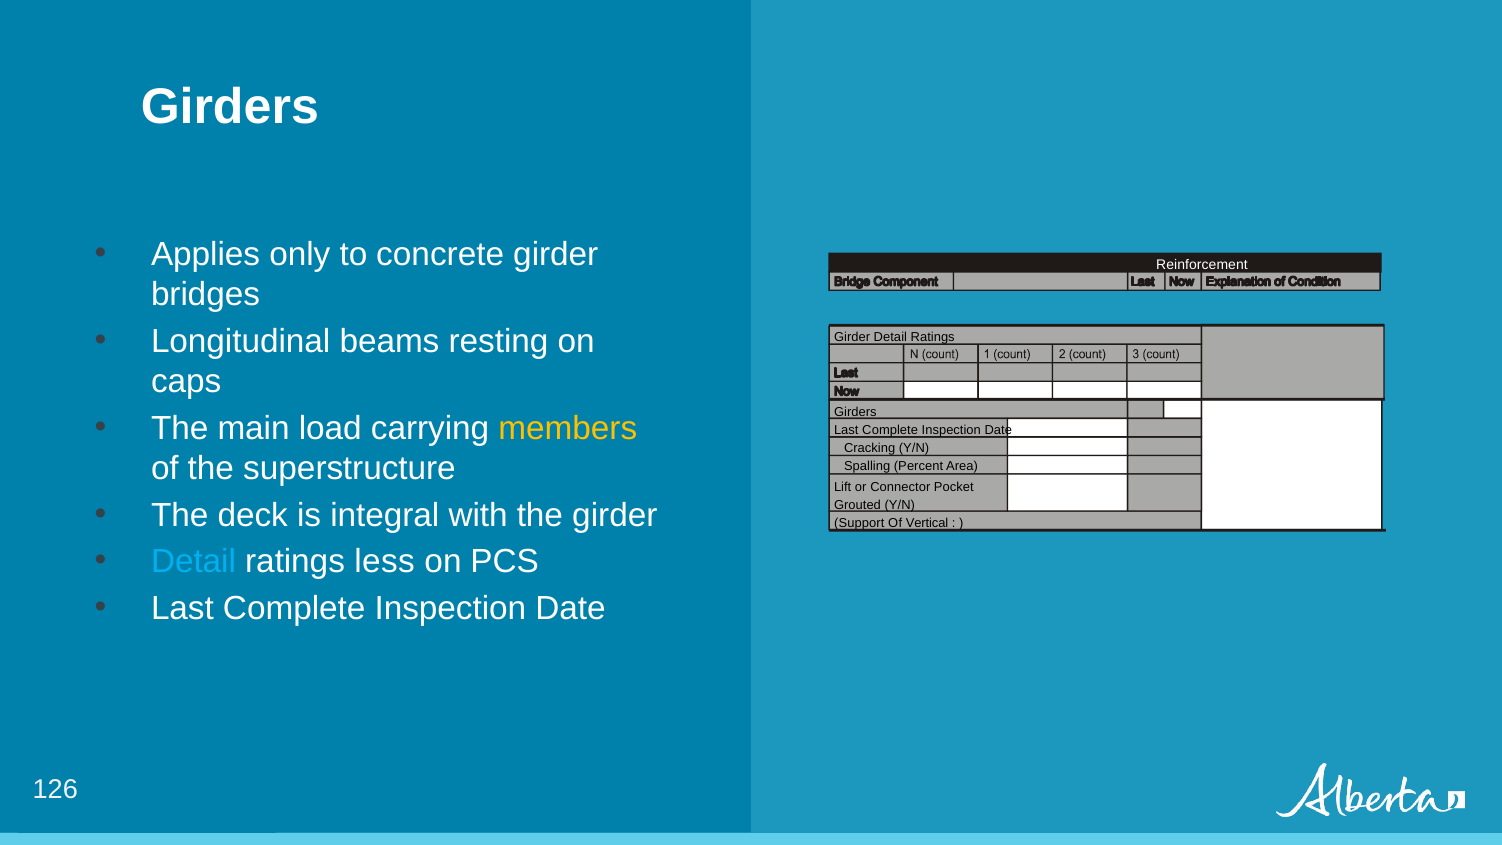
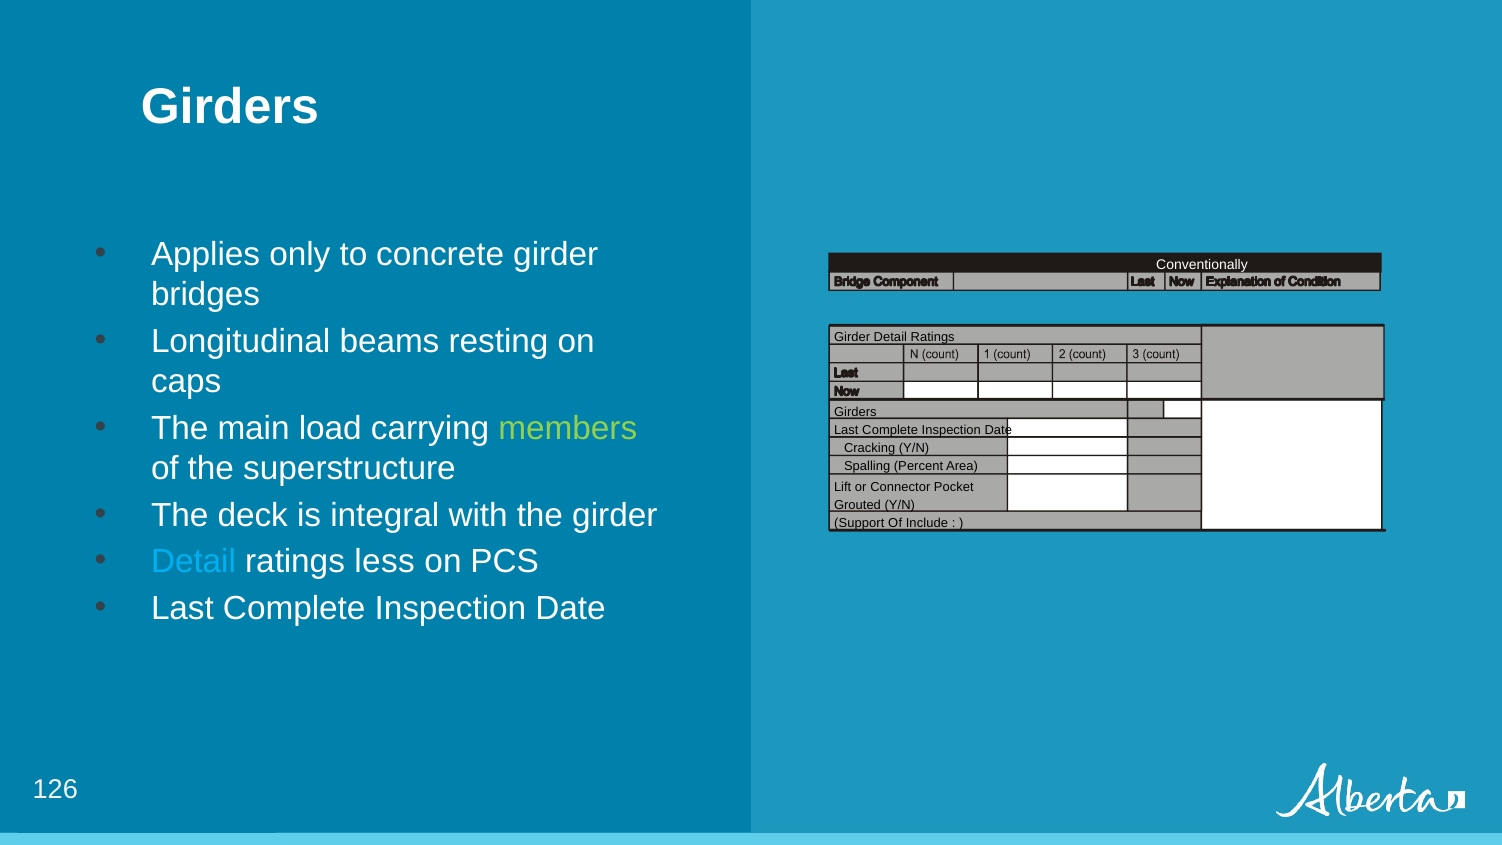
Reinforcement: Reinforcement -> Conventionally
members colour: yellow -> light green
Vertical: Vertical -> Include
